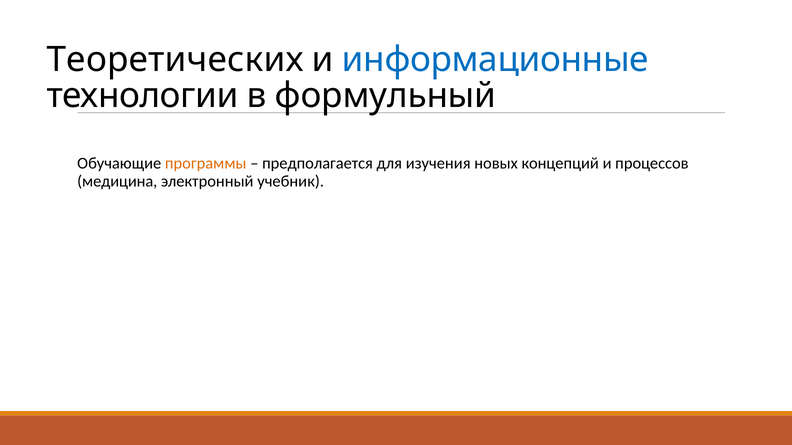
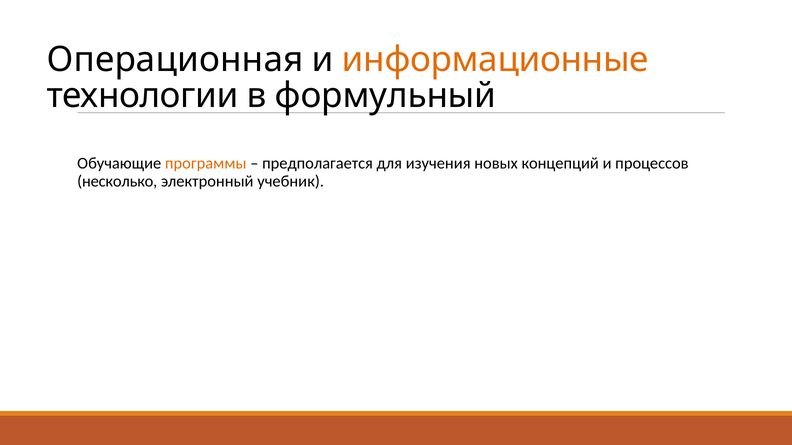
Теоретических: Теоретических -> Операционная
информационные colour: blue -> orange
медицина: медицина -> несколько
